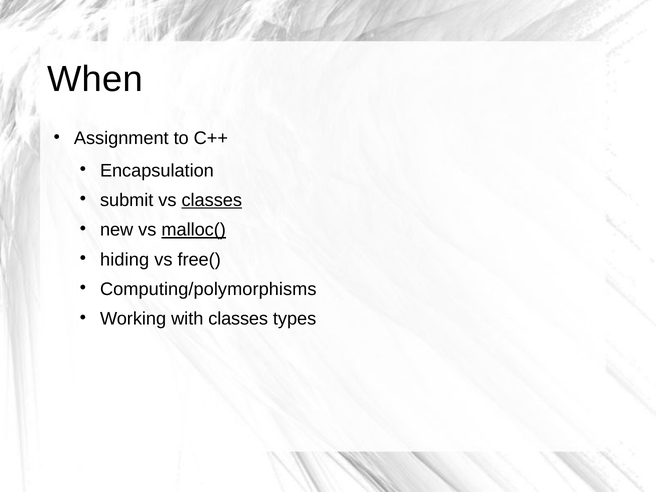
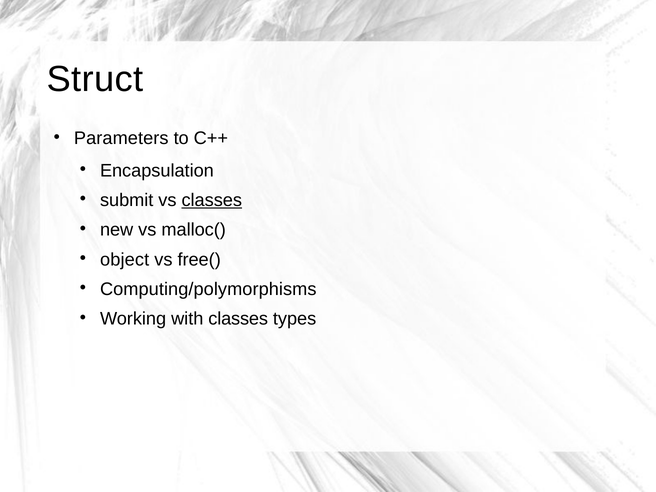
When: When -> Struct
Assignment: Assignment -> Parameters
malloc( underline: present -> none
hiding: hiding -> object
